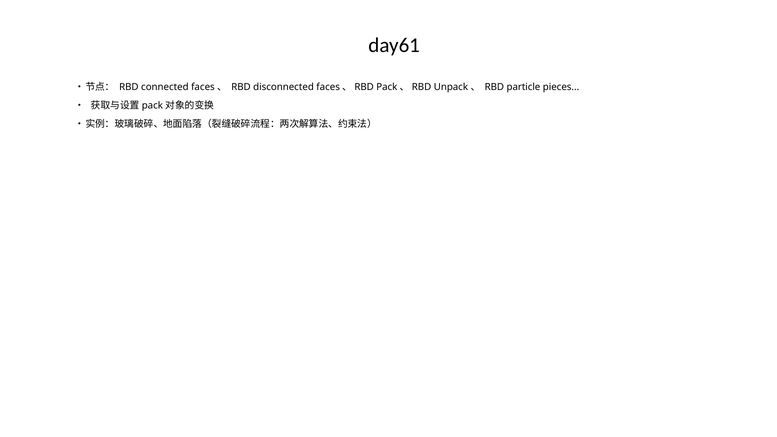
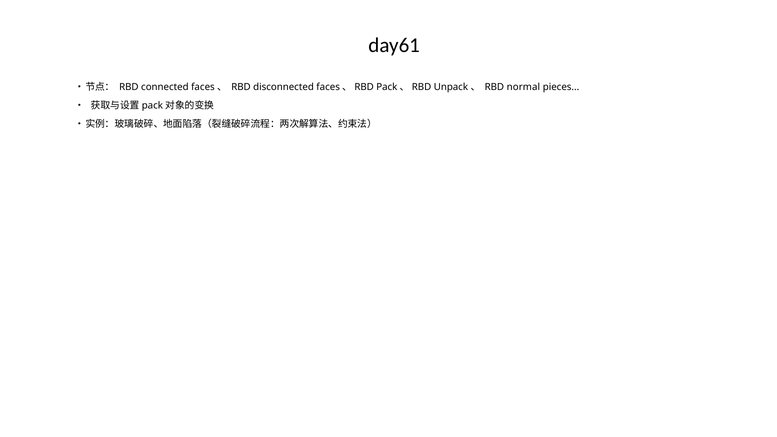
particle: particle -> normal
